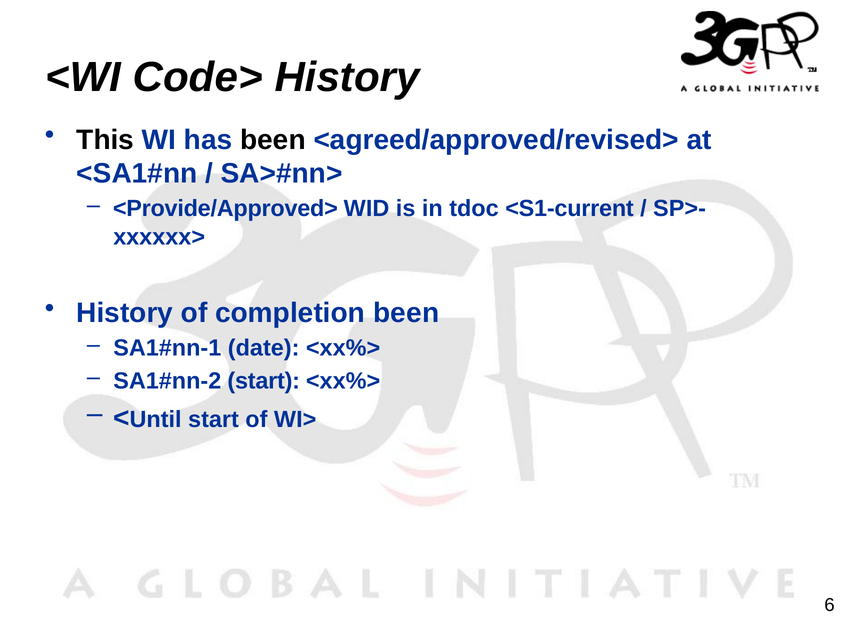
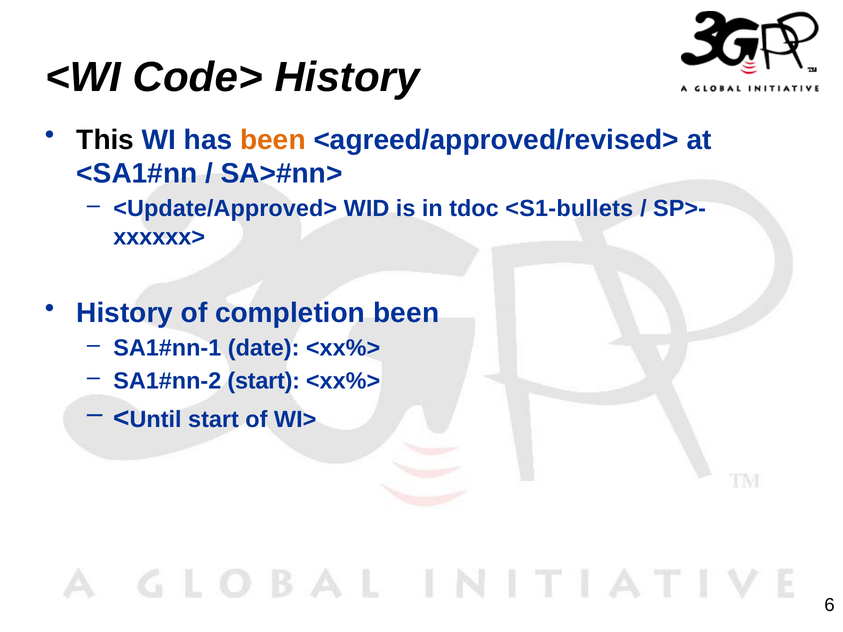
been at (273, 140) colour: black -> orange
<Provide/Approved>: <Provide/Approved> -> <Update/Approved>
<S1-current: <S1-current -> <S1-bullets
